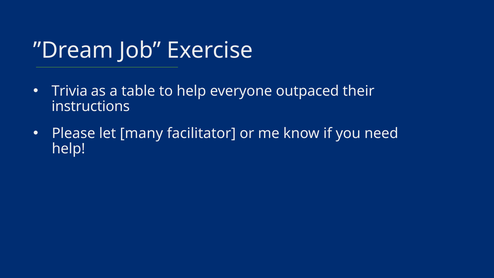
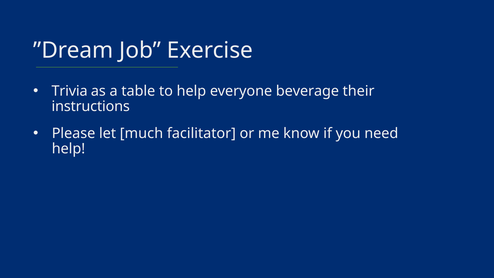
outpaced: outpaced -> beverage
many: many -> much
